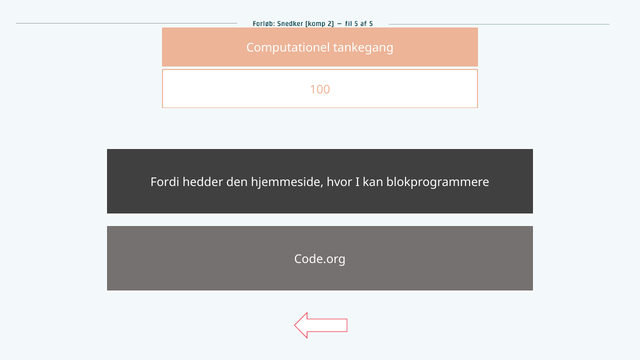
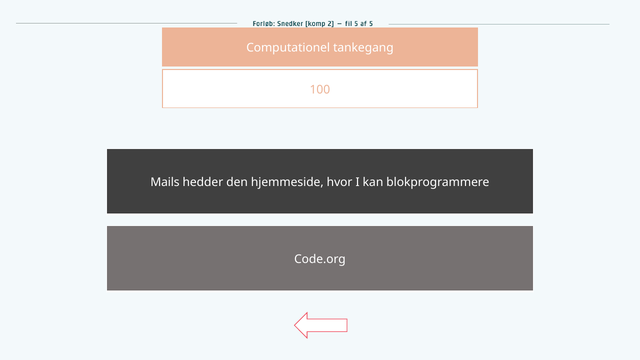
Fordi: Fordi -> Mails
